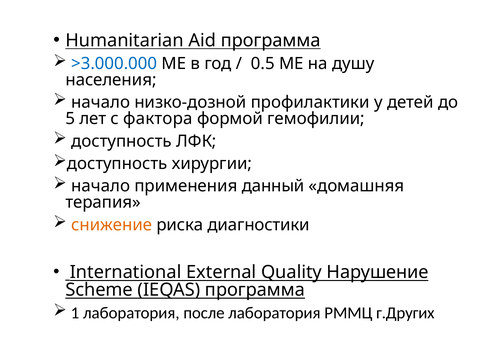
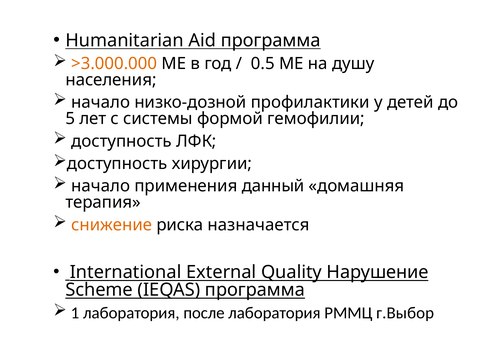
>3.000.000 colour: blue -> orange
фактора: фактора -> системы
диагностики: диагностики -> назначается
г.Других: г.Других -> г.Выбор
